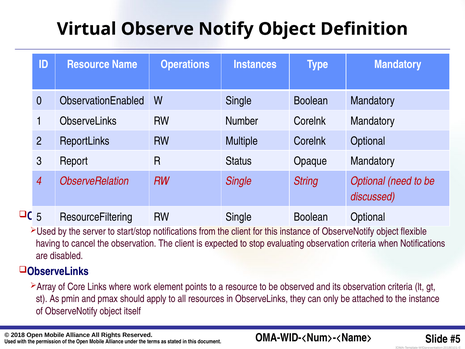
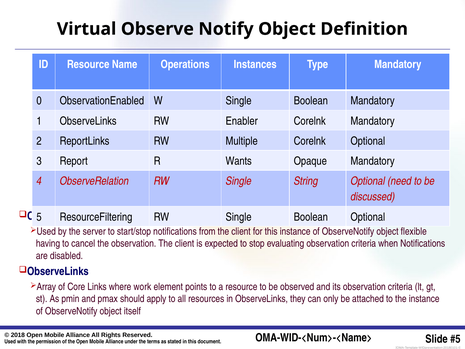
Number: Number -> Enabler
Status: Status -> Wants
